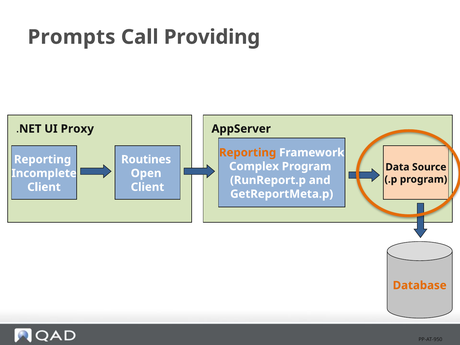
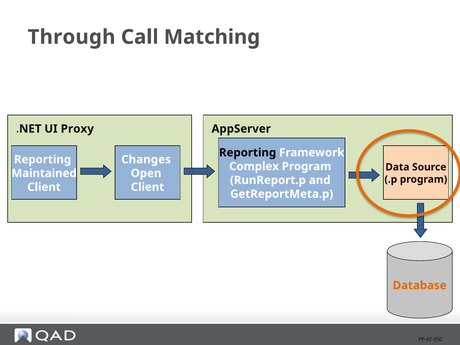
Prompts: Prompts -> Through
Providing: Providing -> Matching
Reporting at (248, 153) colour: orange -> black
Routines: Routines -> Changes
Incomplete: Incomplete -> Maintained
